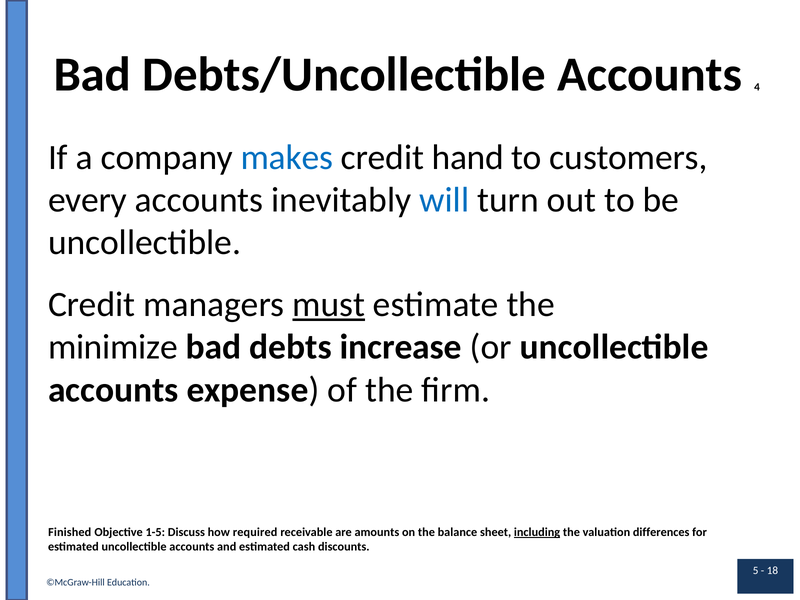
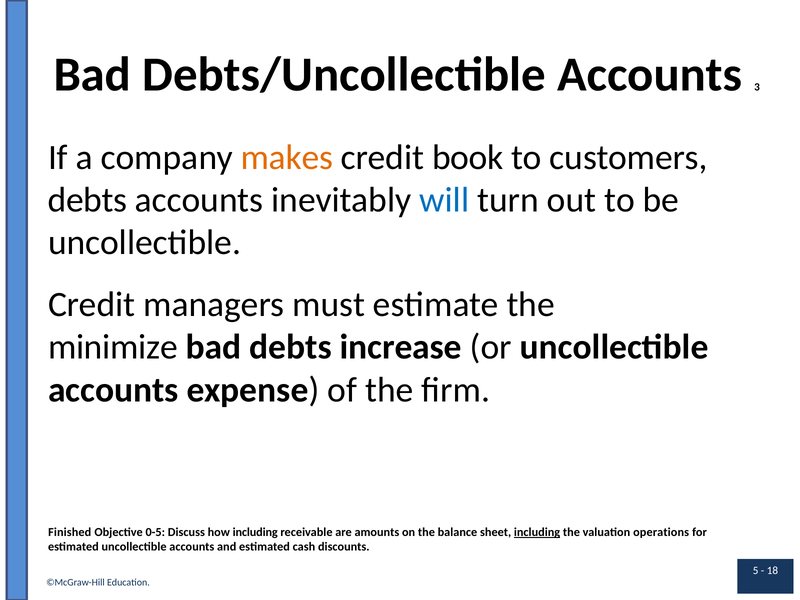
4: 4 -> 3
makes colour: blue -> orange
hand: hand -> book
every at (87, 200): every -> debts
must underline: present -> none
1-5: 1-5 -> 0-5
how required: required -> including
differences: differences -> operations
